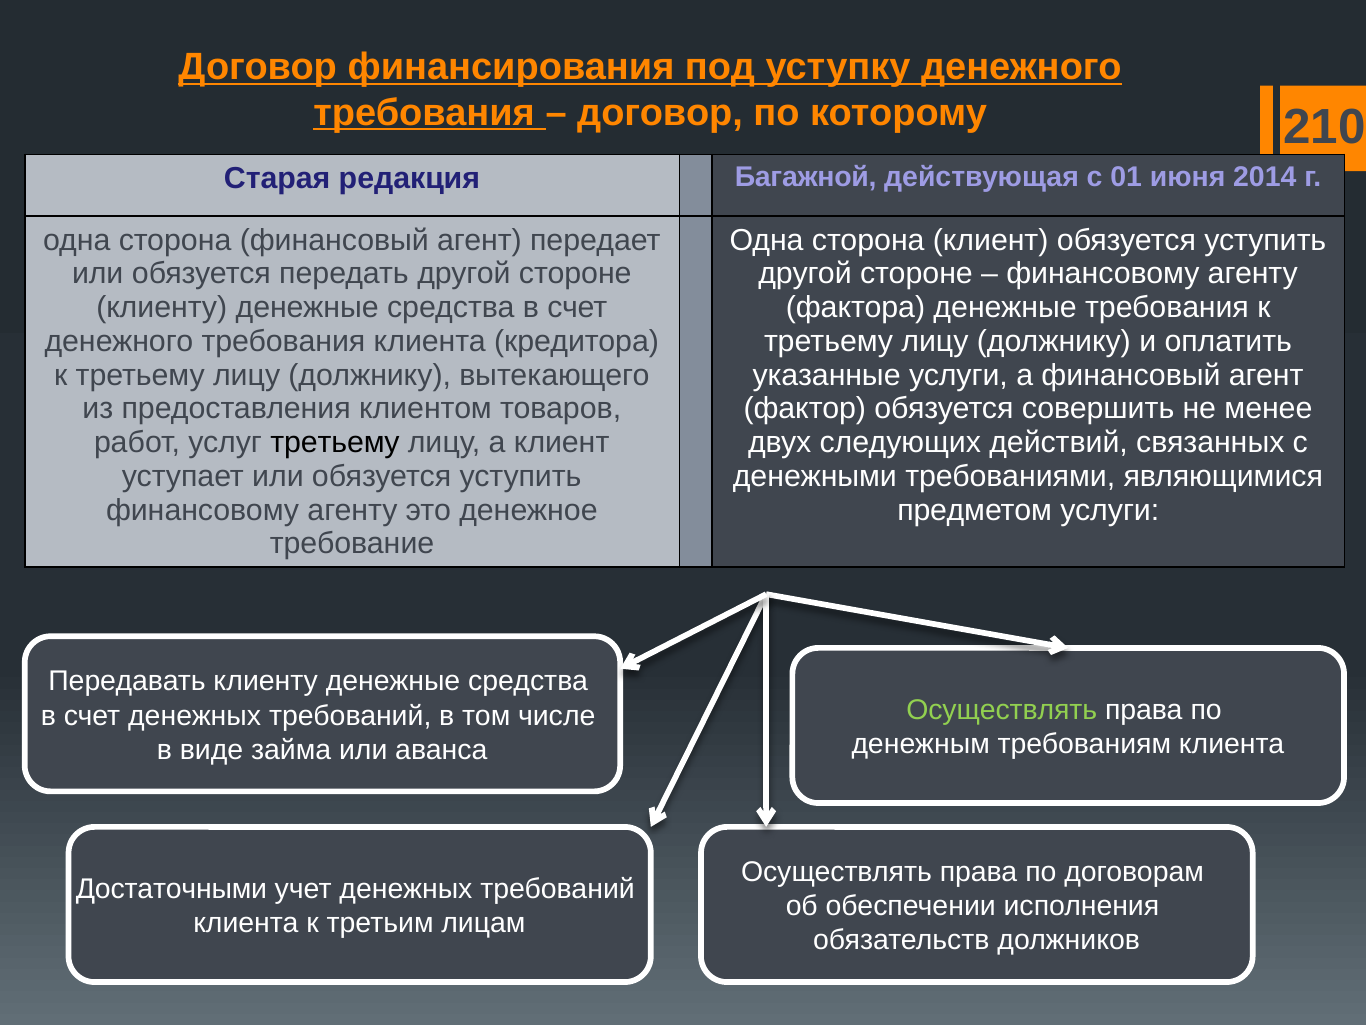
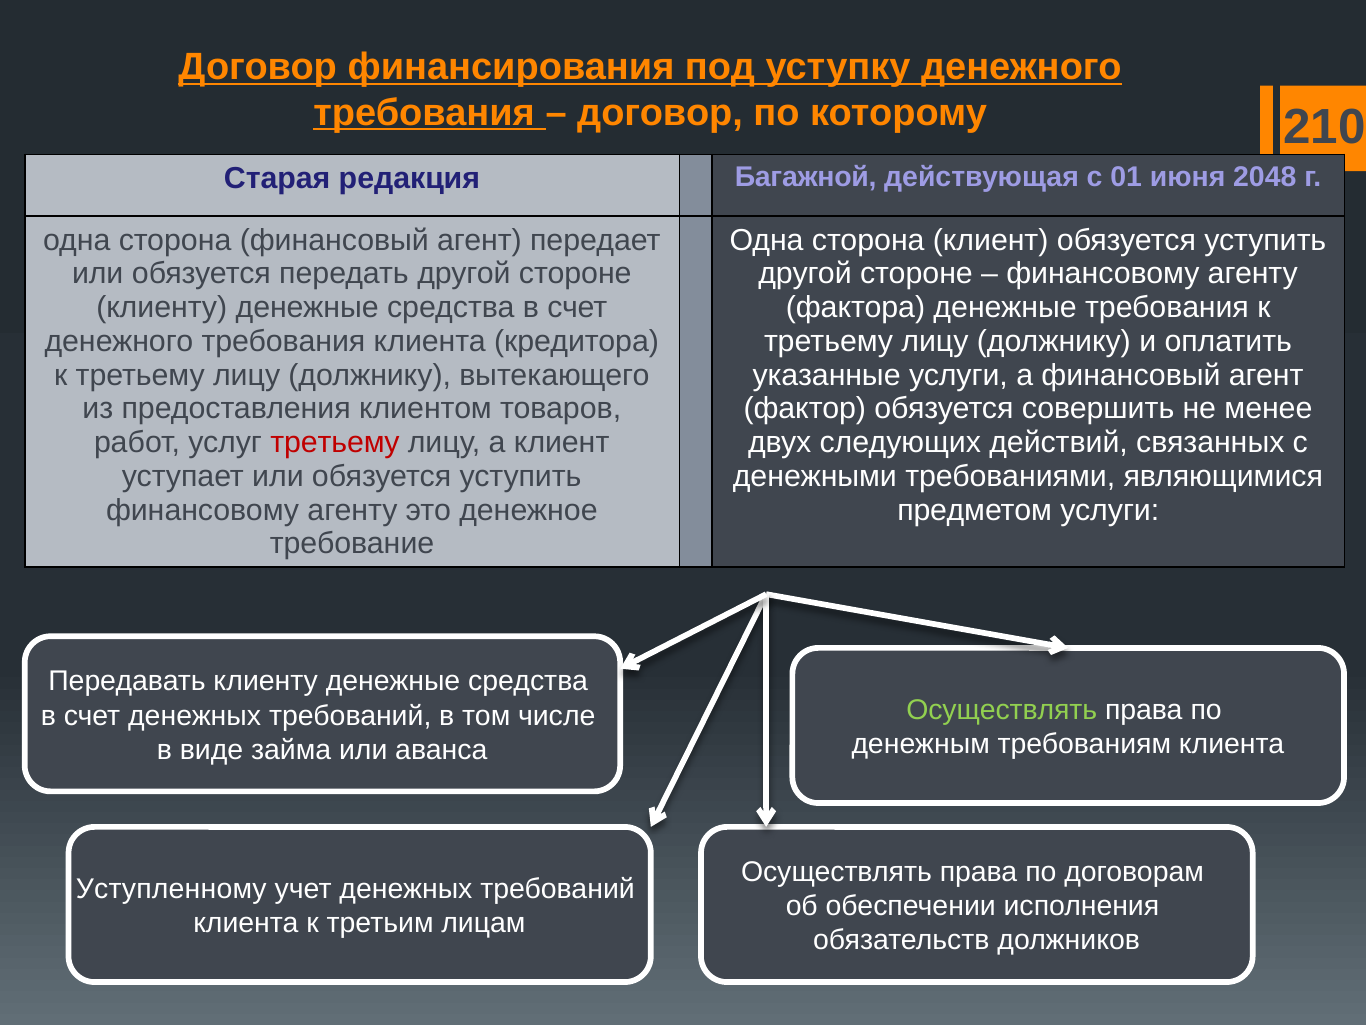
2014: 2014 -> 2048
третьему at (335, 442) colour: black -> red
Достаточными: Достаточными -> Уступленному
